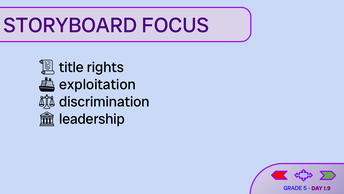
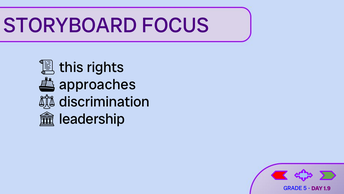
title: title -> this
exploitation: exploitation -> approaches
